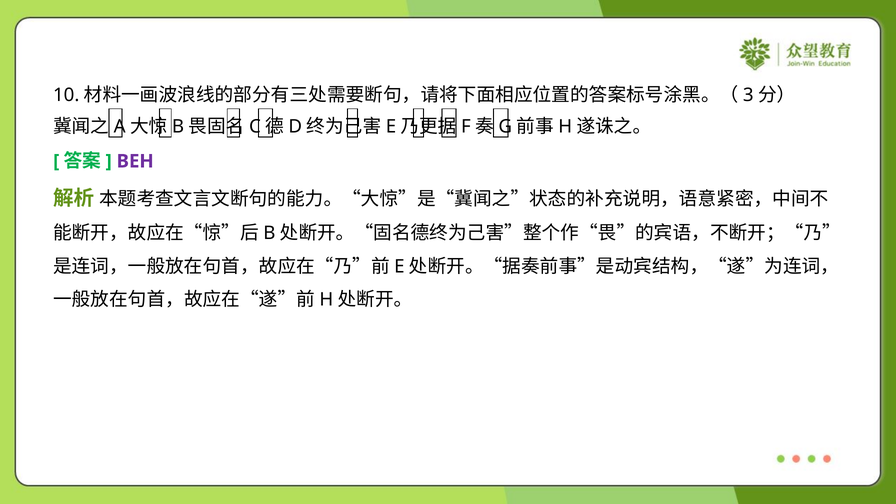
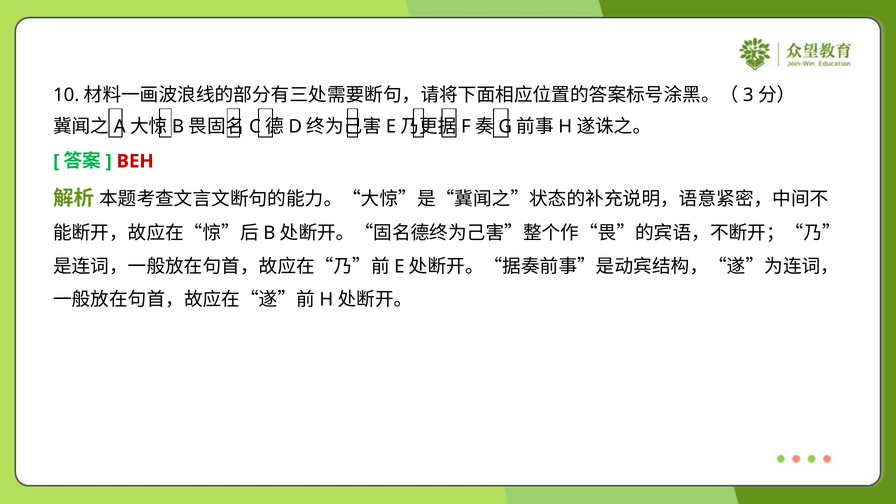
BEH colour: purple -> red
